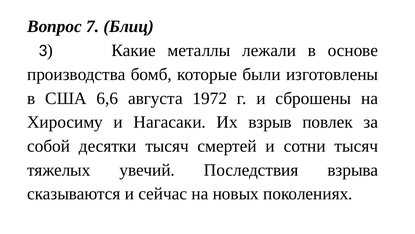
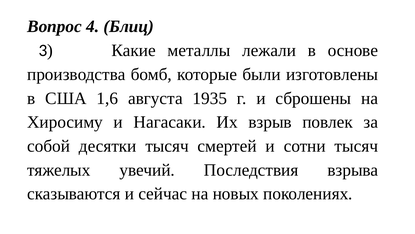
7: 7 -> 4
6,6: 6,6 -> 1,6
1972: 1972 -> 1935
